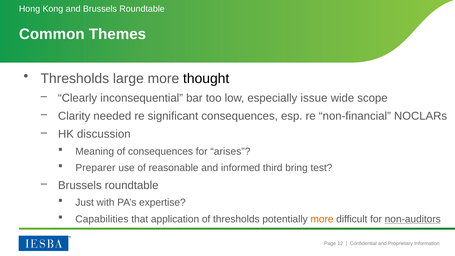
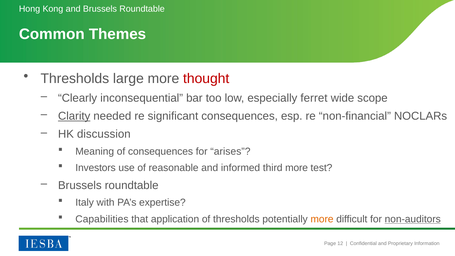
thought colour: black -> red
issue: issue -> ferret
Clarity underline: none -> present
Preparer: Preparer -> Investors
third bring: bring -> more
Just: Just -> Italy
